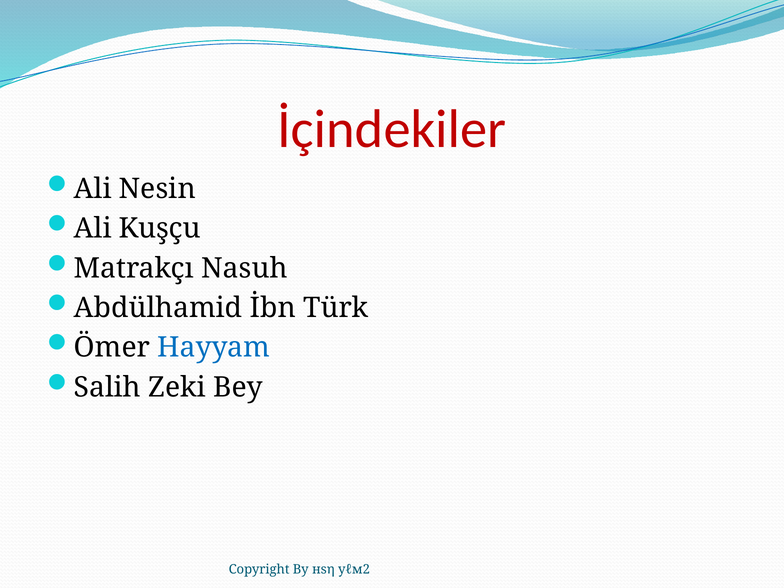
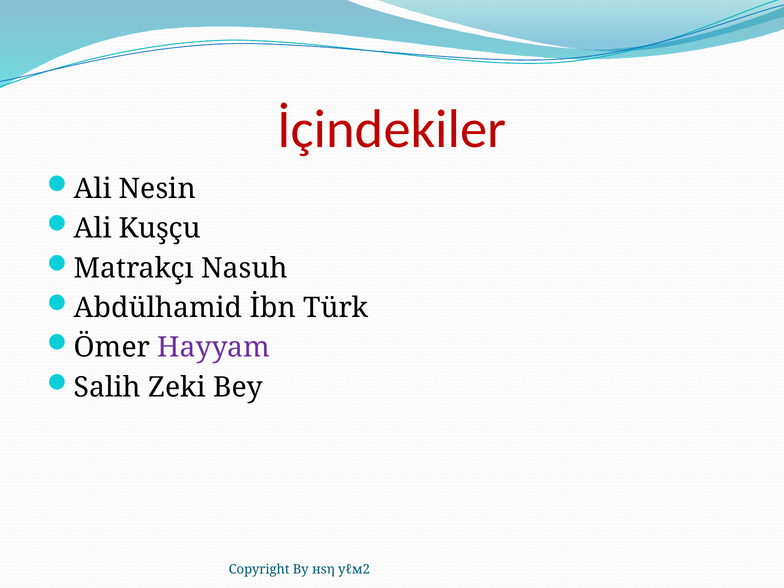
Hayyam colour: blue -> purple
